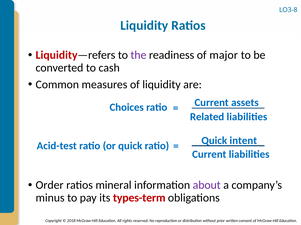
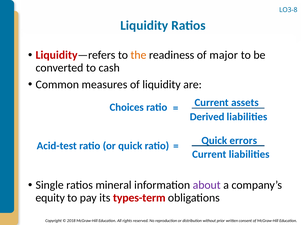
the colour: purple -> orange
Related: Related -> Derived
intent: intent -> errors
Order: Order -> Single
minus: minus -> equity
